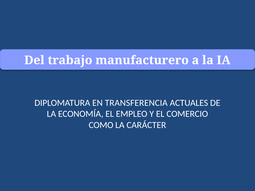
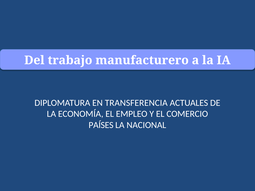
COMO: COMO -> PAÍSES
CARÁCTER: CARÁCTER -> NACIONAL
